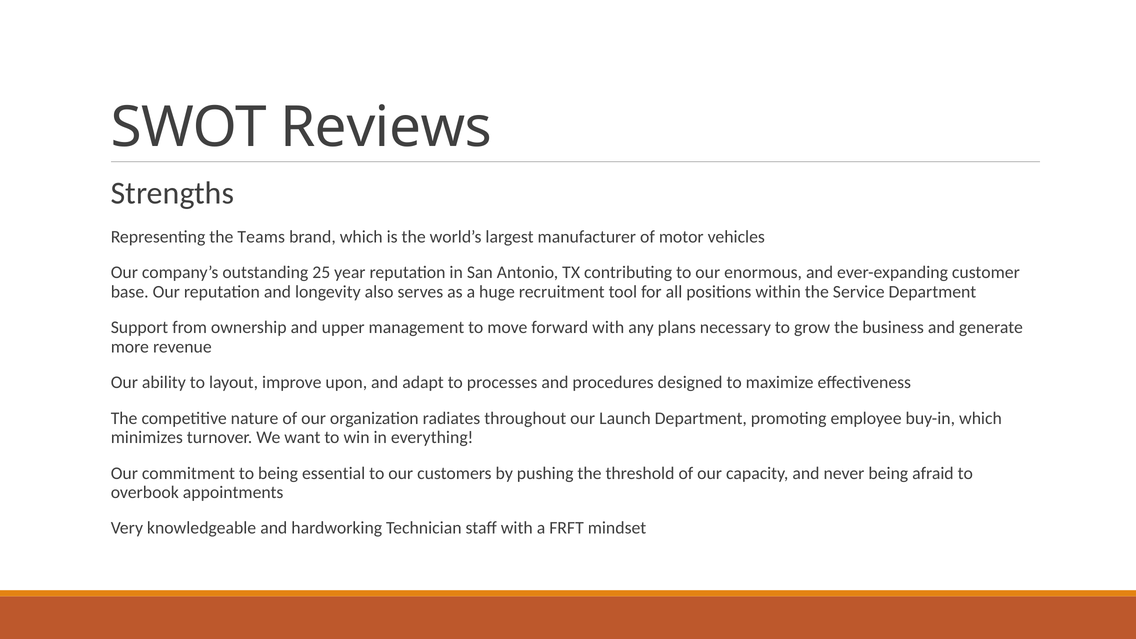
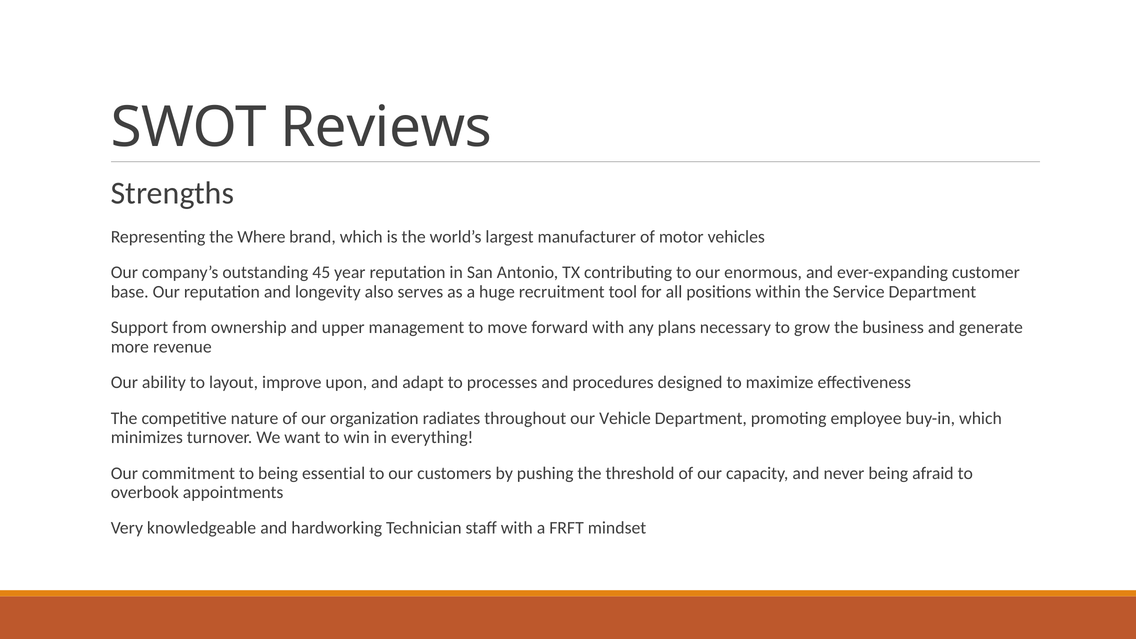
Teams: Teams -> Where
25: 25 -> 45
Launch: Launch -> Vehicle
